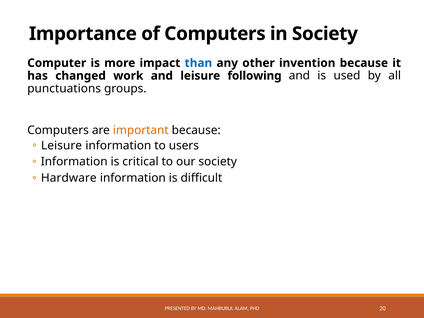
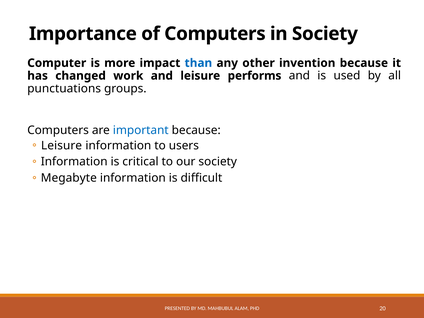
following: following -> performs
important colour: orange -> blue
Hardware: Hardware -> Megabyte
